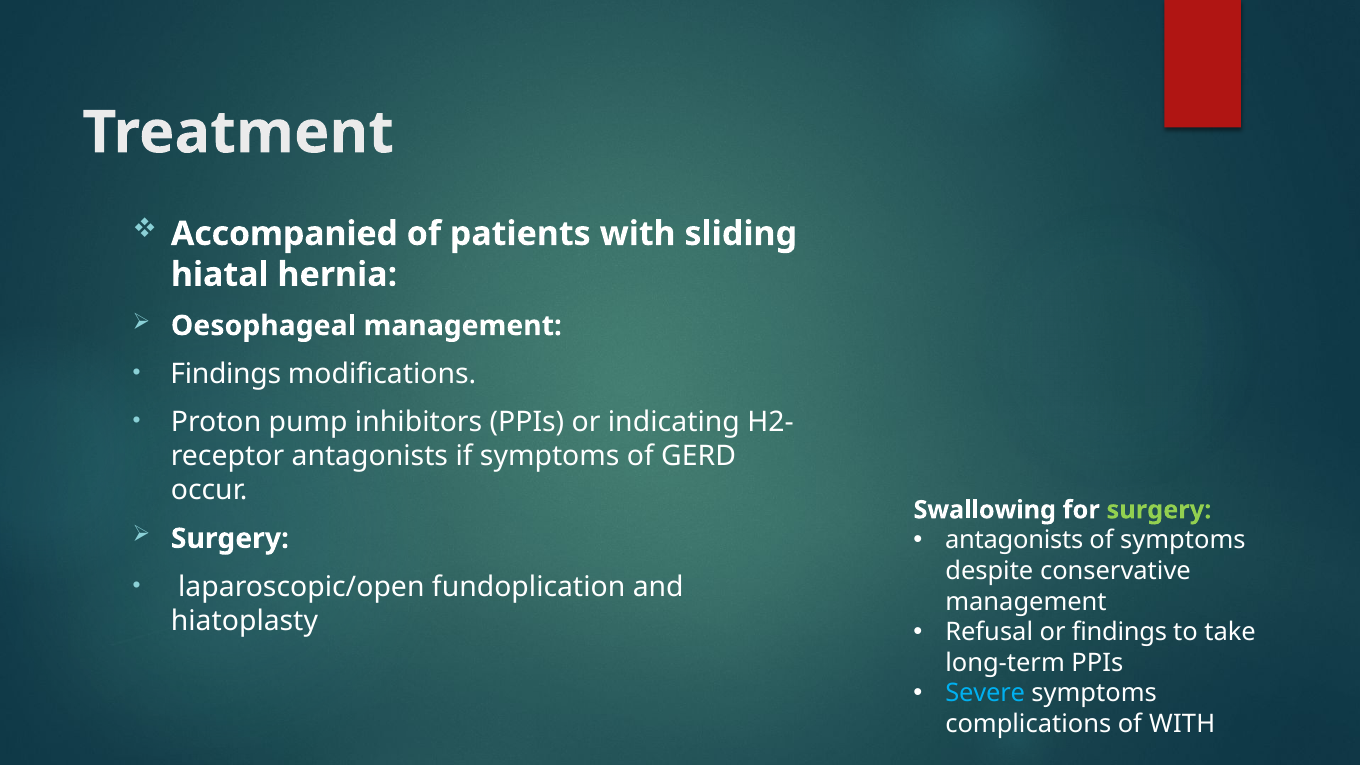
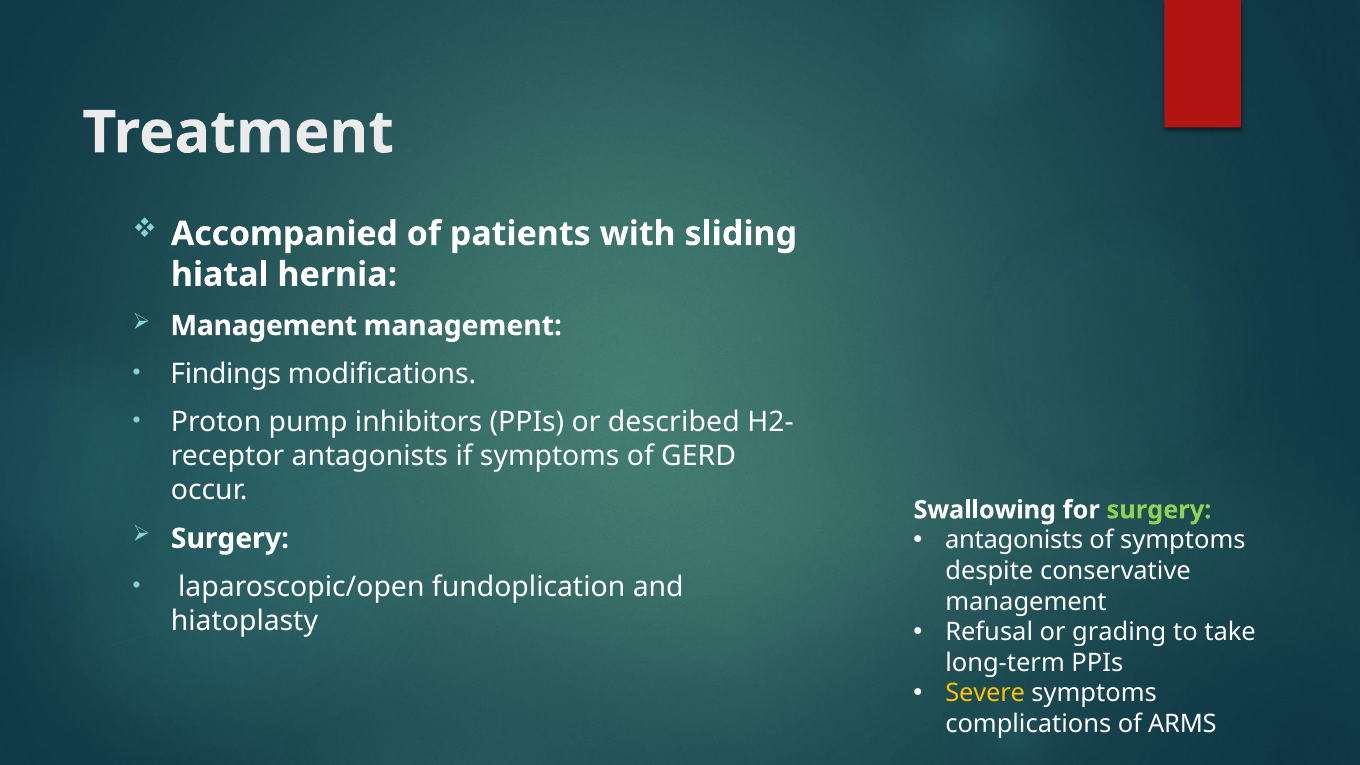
Oesophageal at (264, 326): Oesophageal -> Management
indicating: indicating -> described
or findings: findings -> grading
Severe colour: light blue -> yellow
of WITH: WITH -> ARMS
